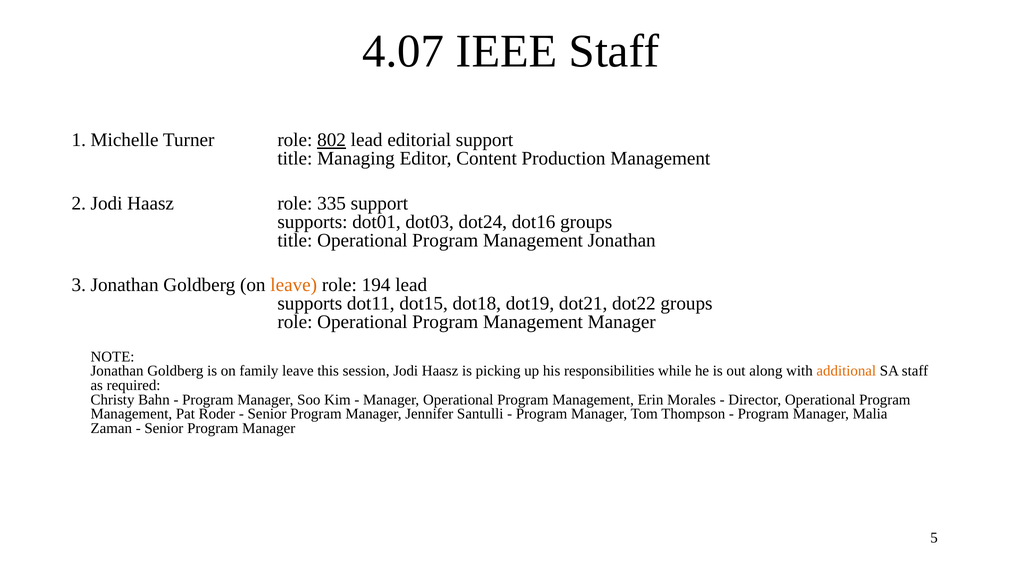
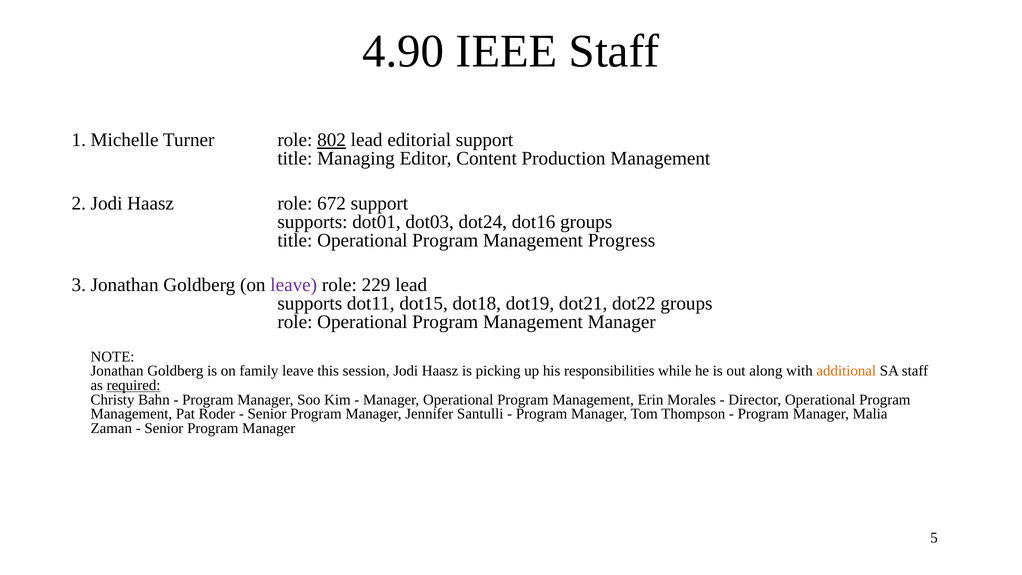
4.07: 4.07 -> 4.90
335: 335 -> 672
Management Jonathan: Jonathan -> Progress
leave at (294, 285) colour: orange -> purple
194: 194 -> 229
required underline: none -> present
